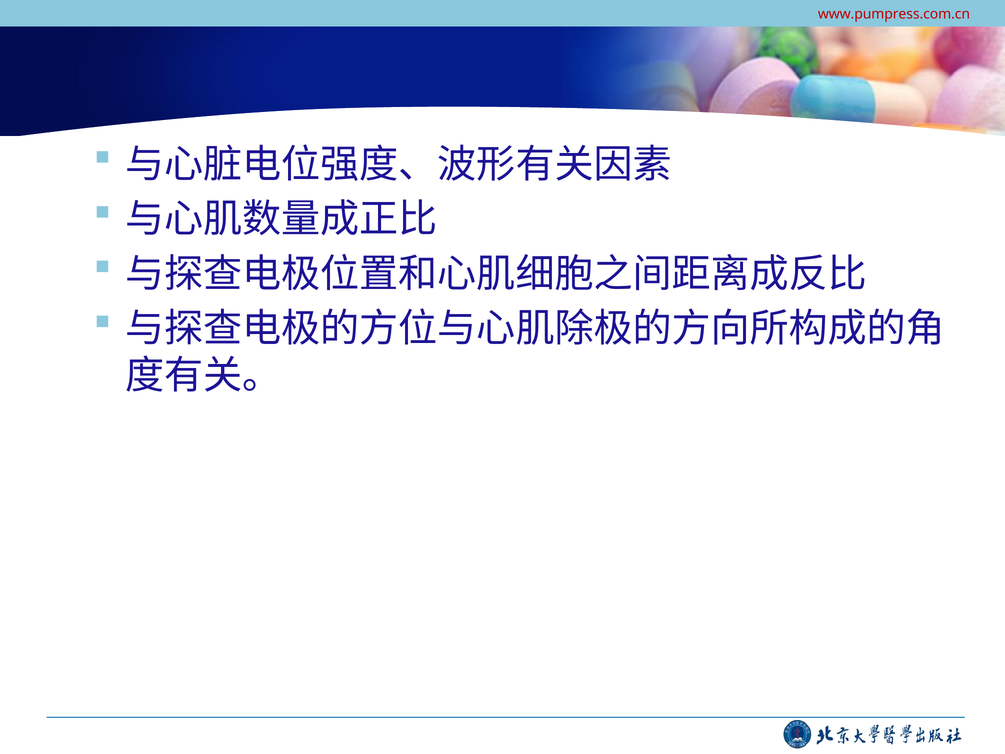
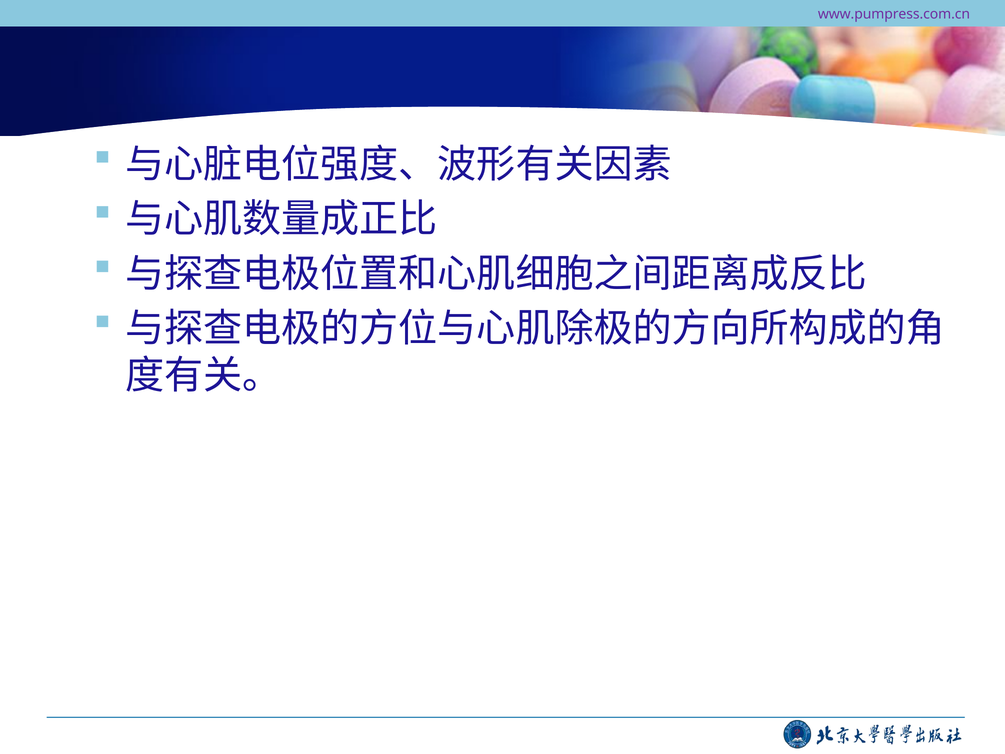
www.pumpress.com.cn colour: red -> purple
